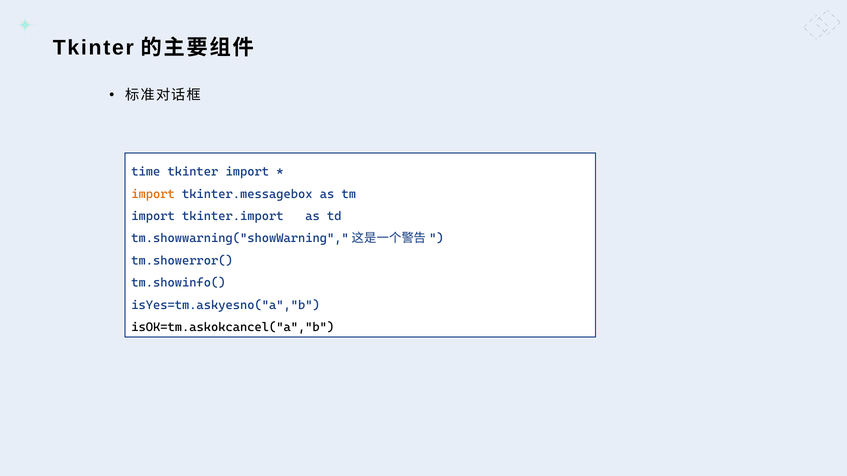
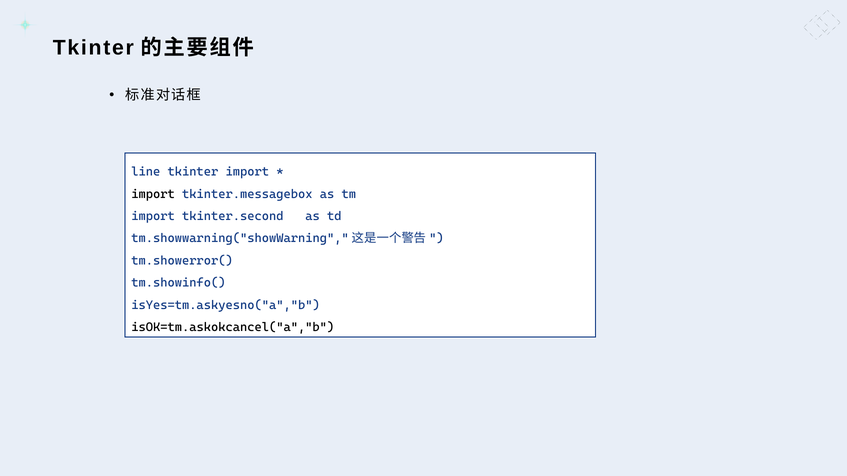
time: time -> line
import at (153, 194) colour: orange -> black
tkinter.import: tkinter.import -> tkinter.second
